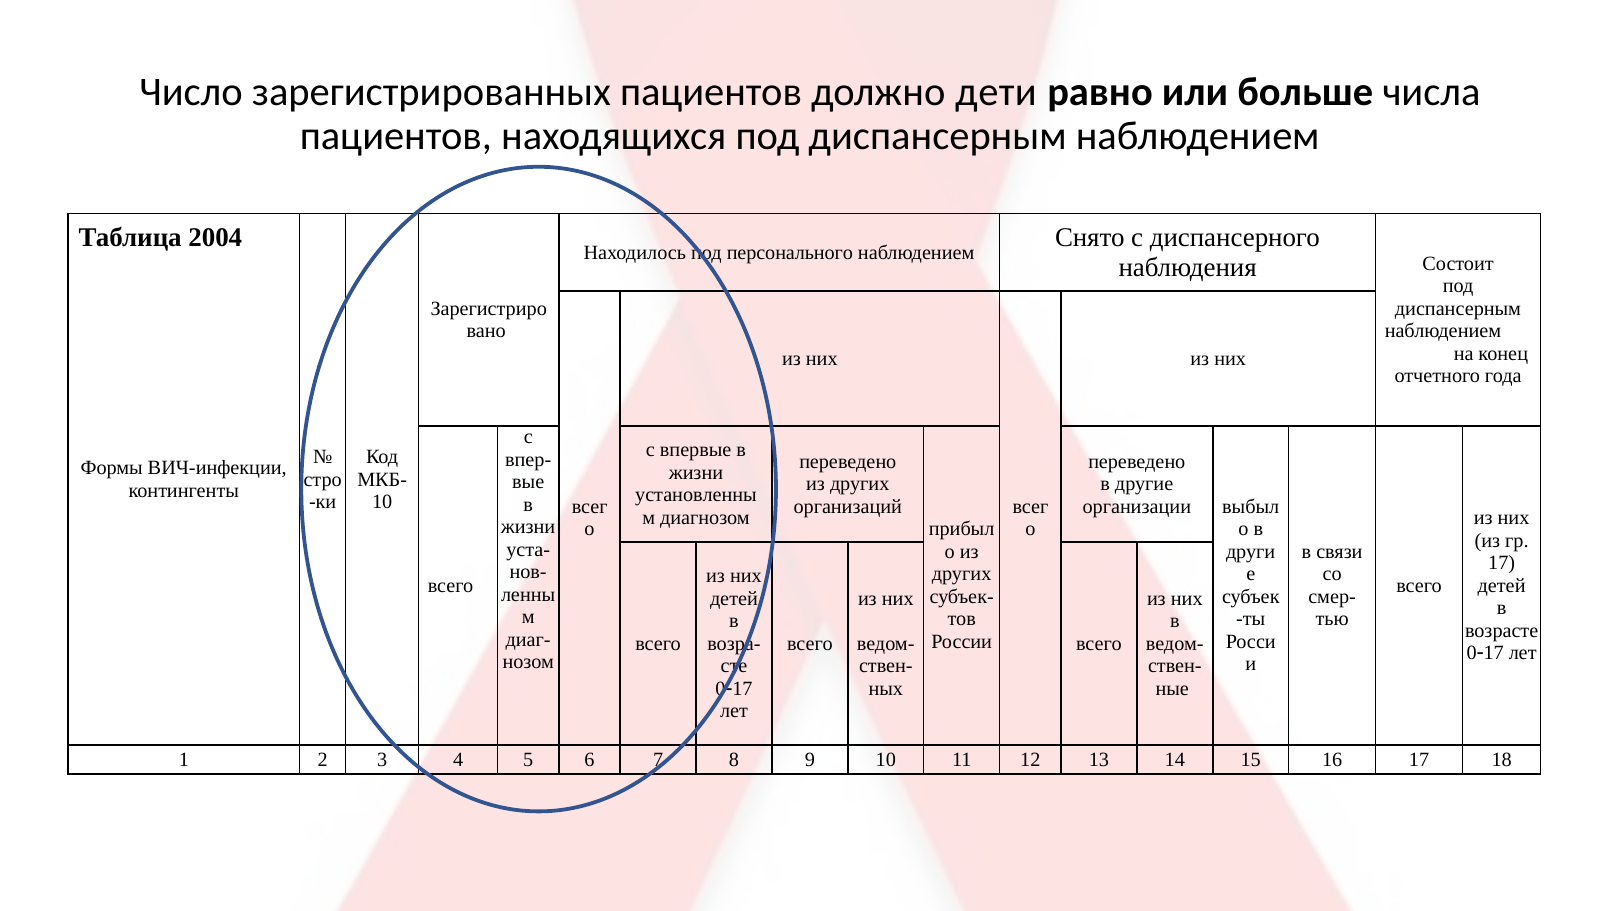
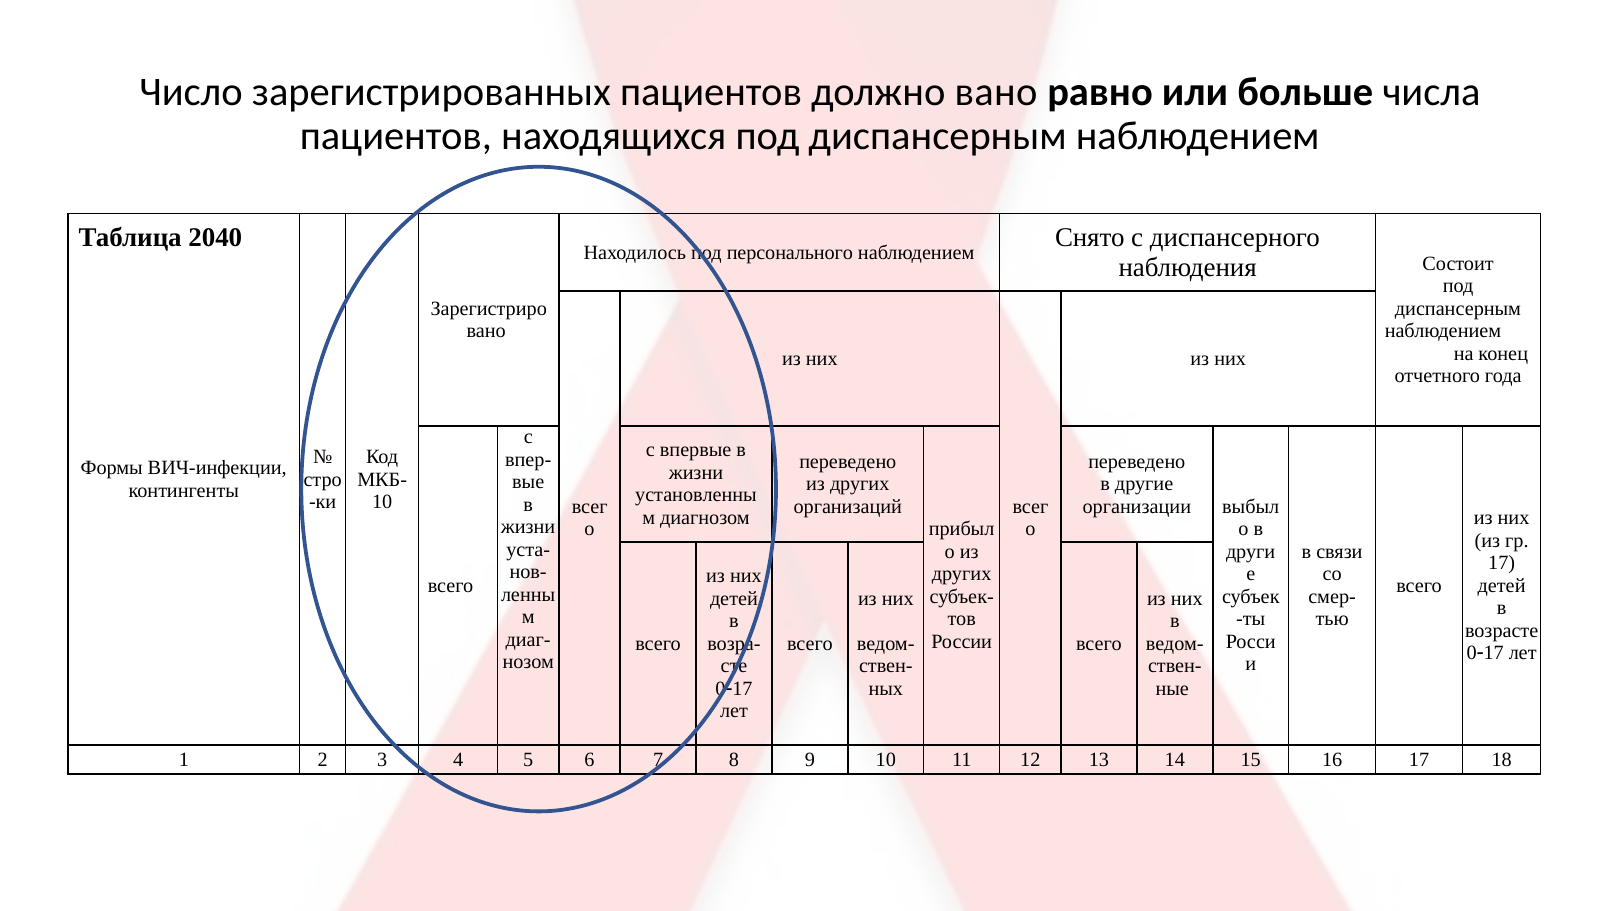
должно дети: дети -> вано
2004: 2004 -> 2040
